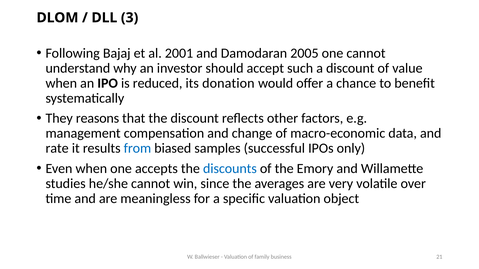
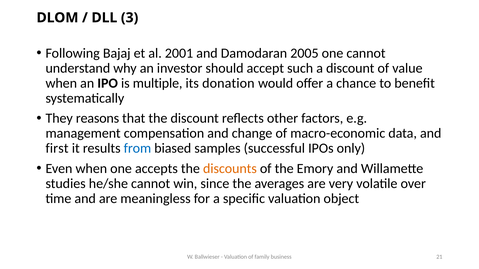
reduced: reduced -> multiple
rate: rate -> first
discounts colour: blue -> orange
